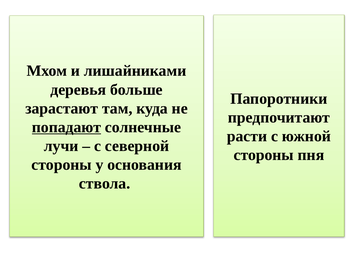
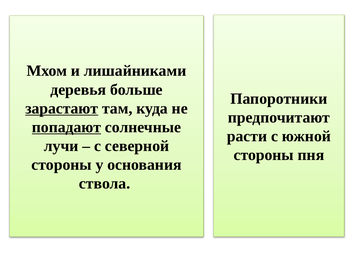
зарастают underline: none -> present
